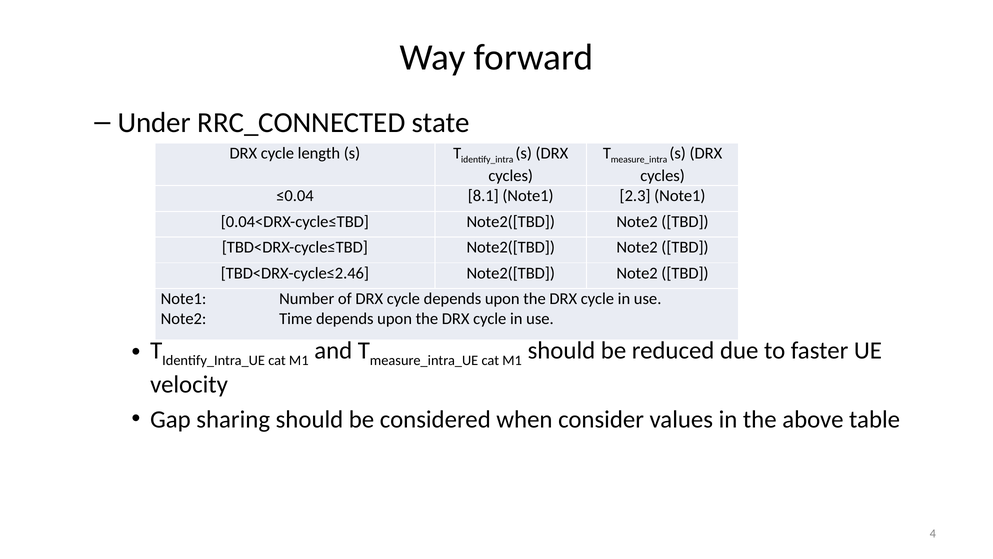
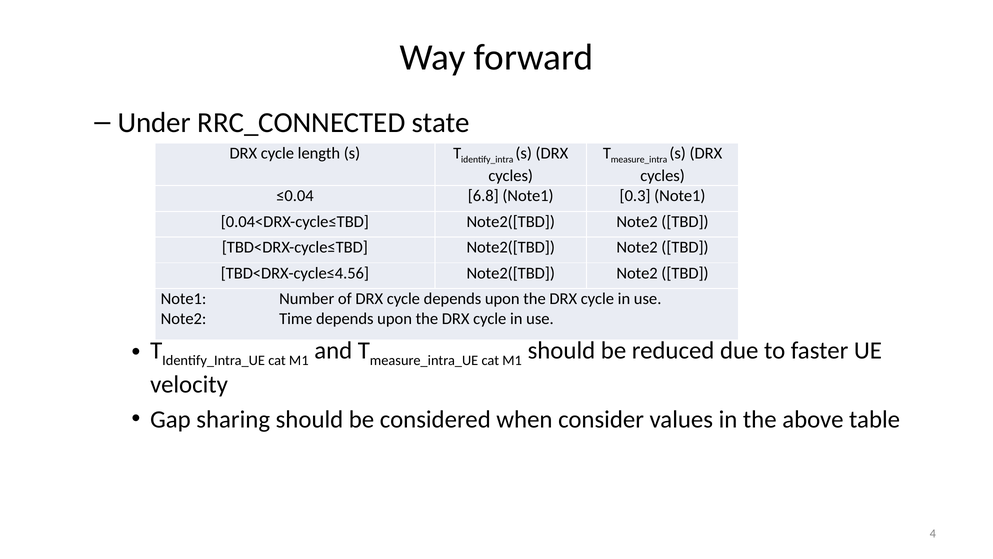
8.1: 8.1 -> 6.8
2.3: 2.3 -> 0.3
TBD<DRX-cycle≤2.46: TBD<DRX-cycle≤2.46 -> TBD<DRX-cycle≤4.56
